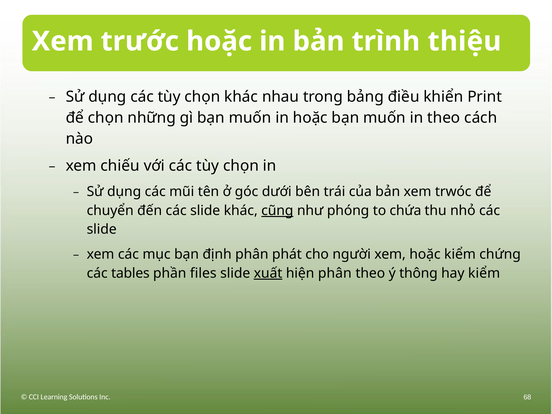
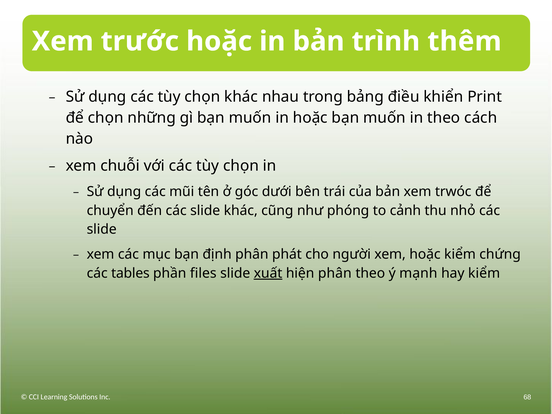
thiệu: thiệu -> thêm
chiếu: chiếu -> chuỗi
cũng underline: present -> none
chứa: chứa -> cảnh
thông: thông -> mạnh
